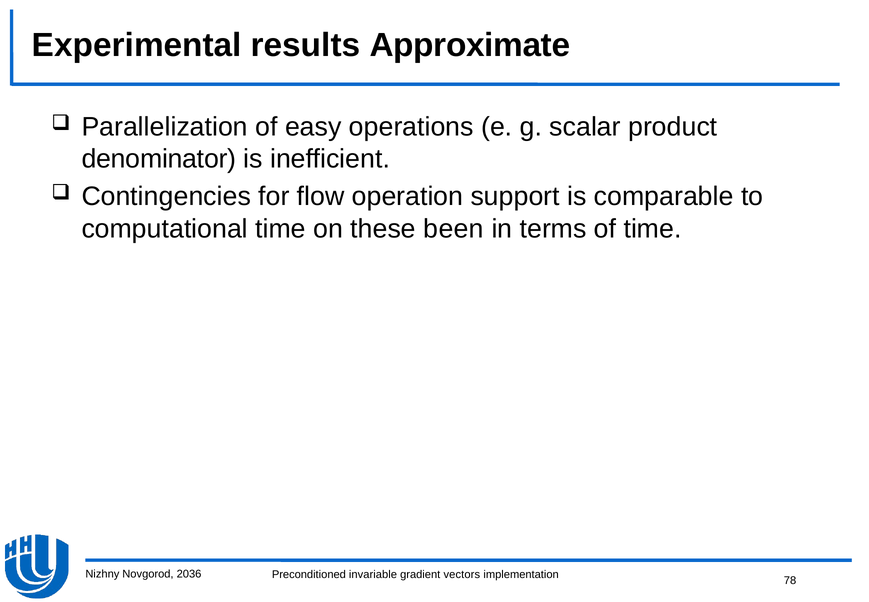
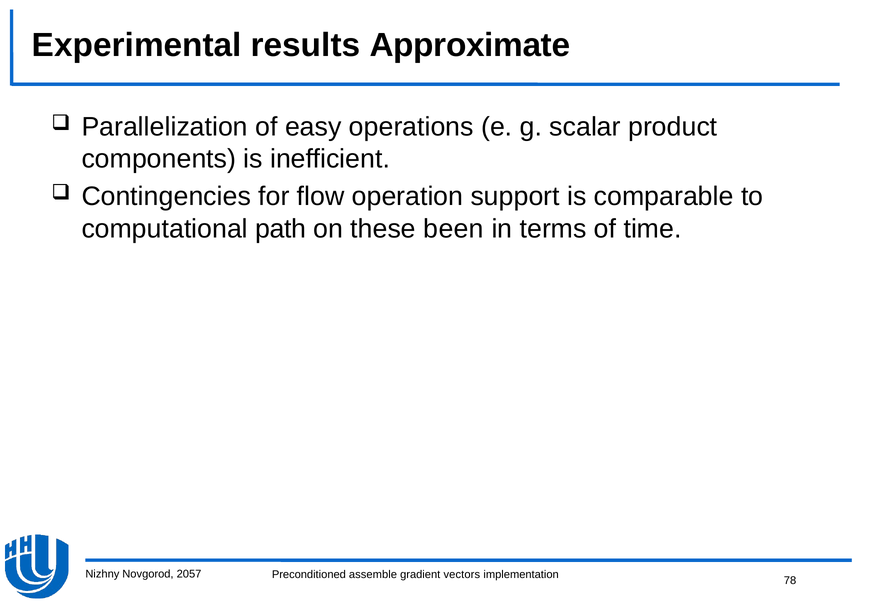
denominator: denominator -> components
computational time: time -> path
2036: 2036 -> 2057
invariable: invariable -> assemble
